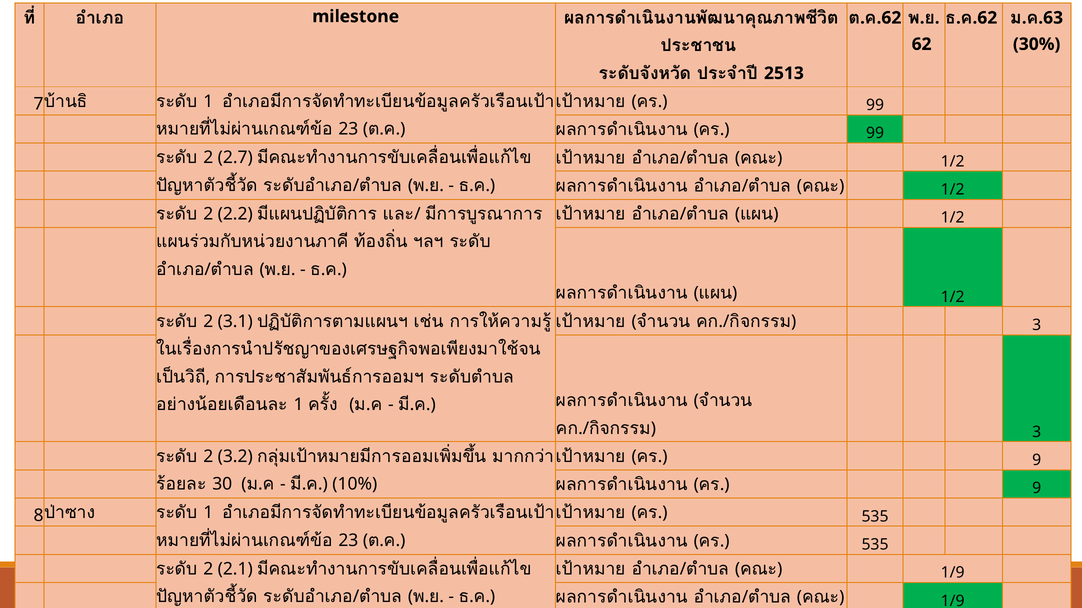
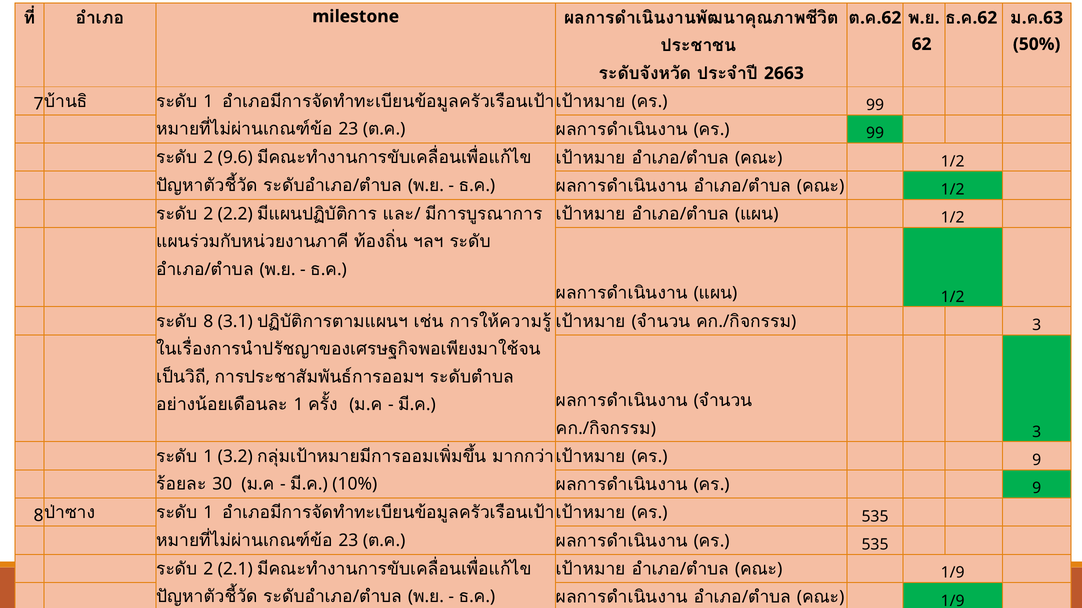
30%: 30% -> 50%
2513: 2513 -> 2663
2.7: 2.7 -> 9.6
2 at (208, 322): 2 -> 8
2 at (208, 457): 2 -> 1
